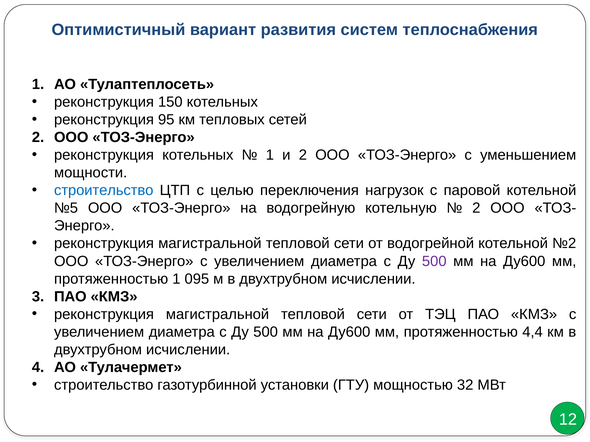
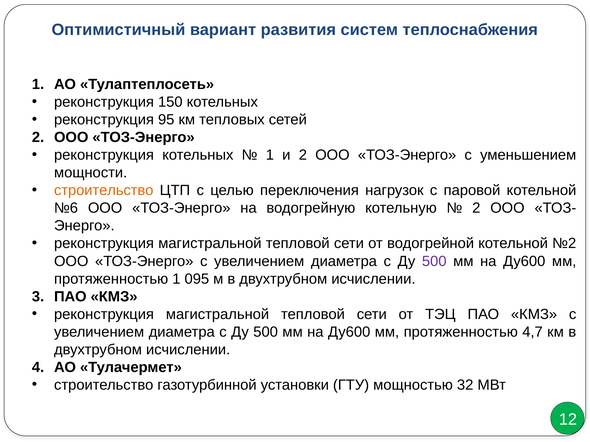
строительство at (104, 191) colour: blue -> orange
№5: №5 -> №6
4,4: 4,4 -> 4,7
